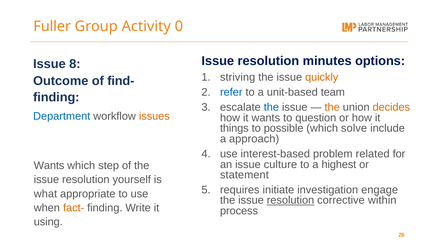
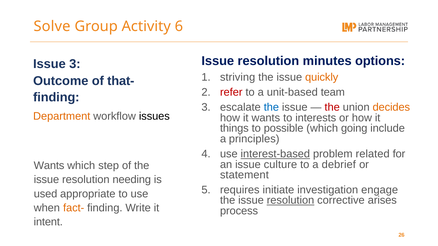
Fuller: Fuller -> Solve
0: 0 -> 6
Issue 8: 8 -> 3
find-: find- -> that-
refer colour: blue -> red
the at (332, 108) colour: orange -> red
Department colour: blue -> orange
issues colour: orange -> black
question: question -> interests
solve: solve -> going
approach: approach -> principles
interest-based underline: none -> present
highest: highest -> debrief
yourself: yourself -> needing
what: what -> used
within: within -> arises
using: using -> intent
